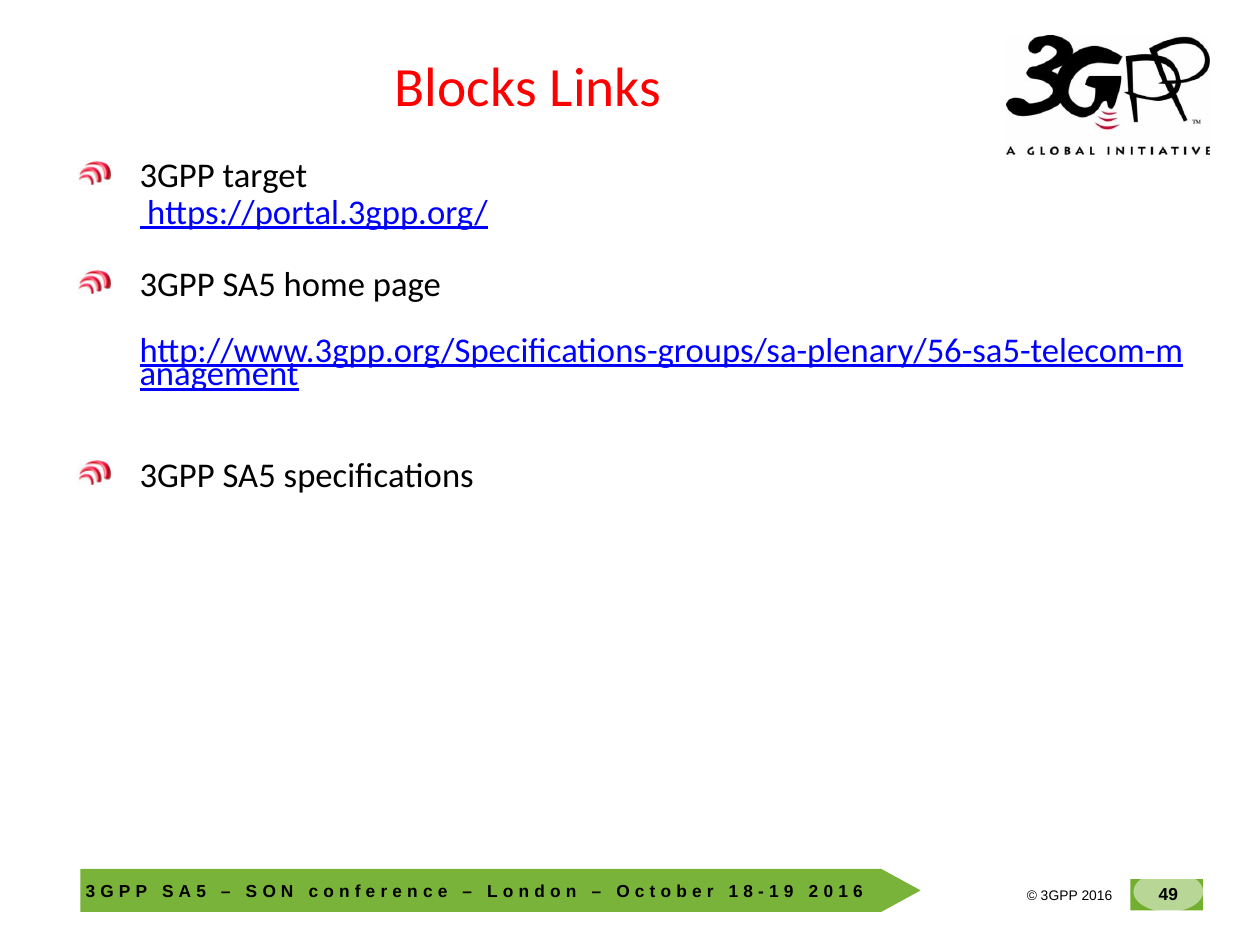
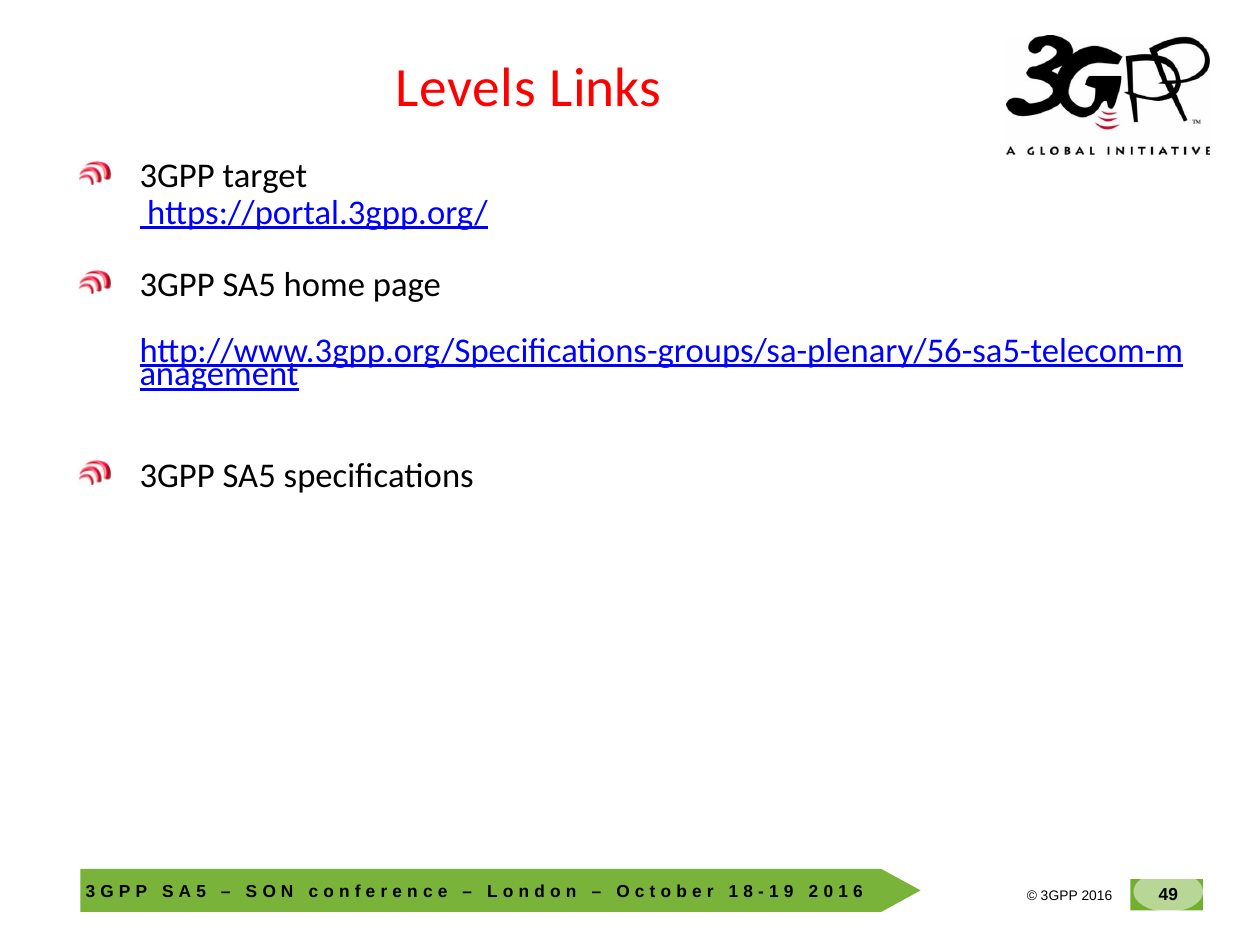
Blocks: Blocks -> Levels
